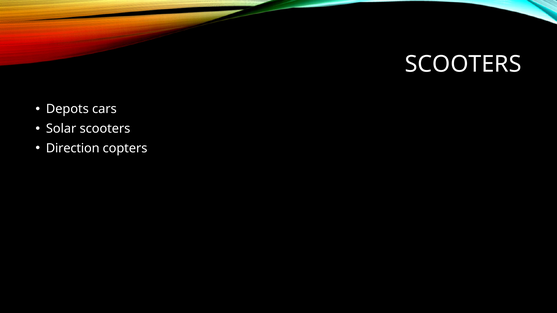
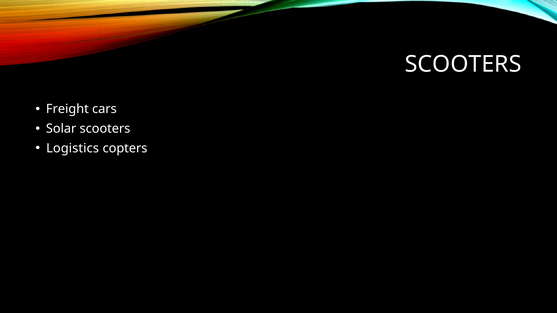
Depots: Depots -> Freight
Direction: Direction -> Logistics
